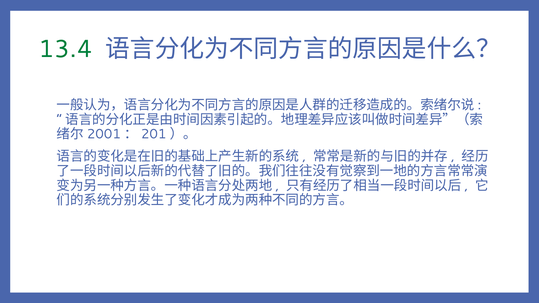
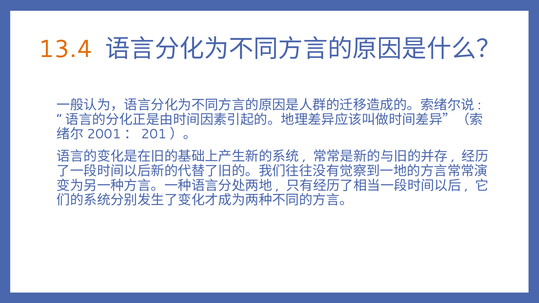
13.4 colour: green -> orange
